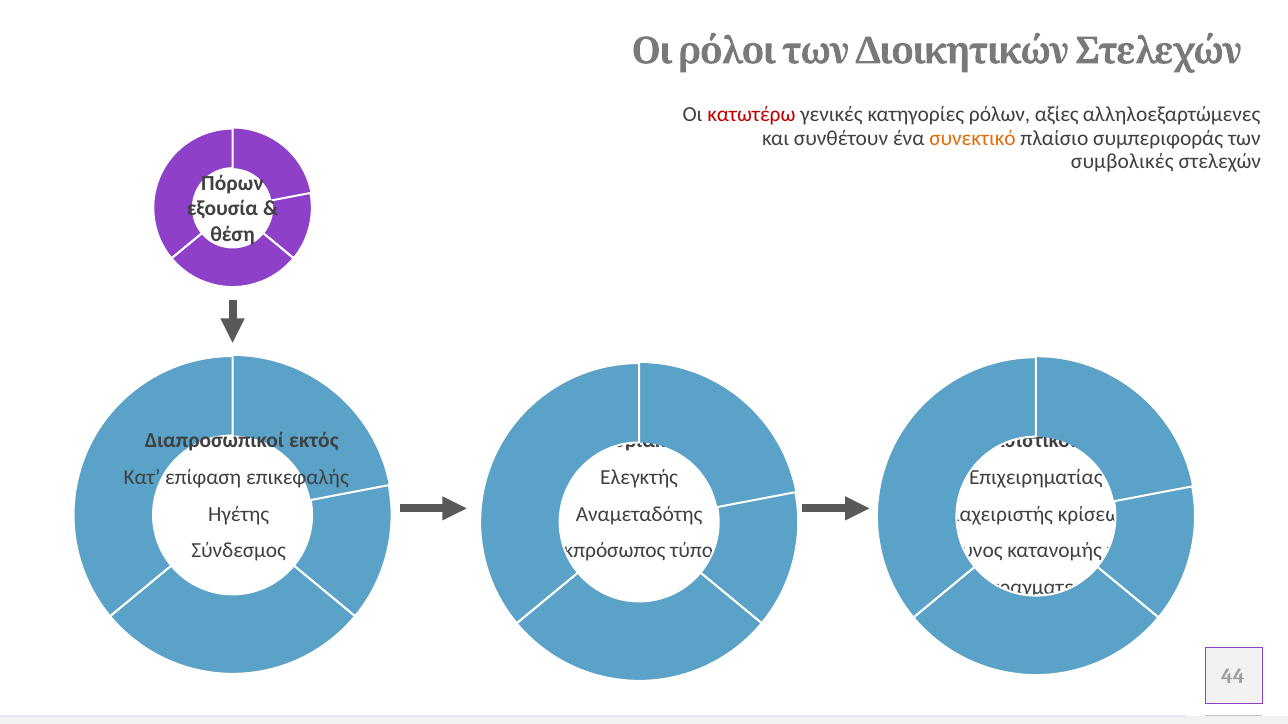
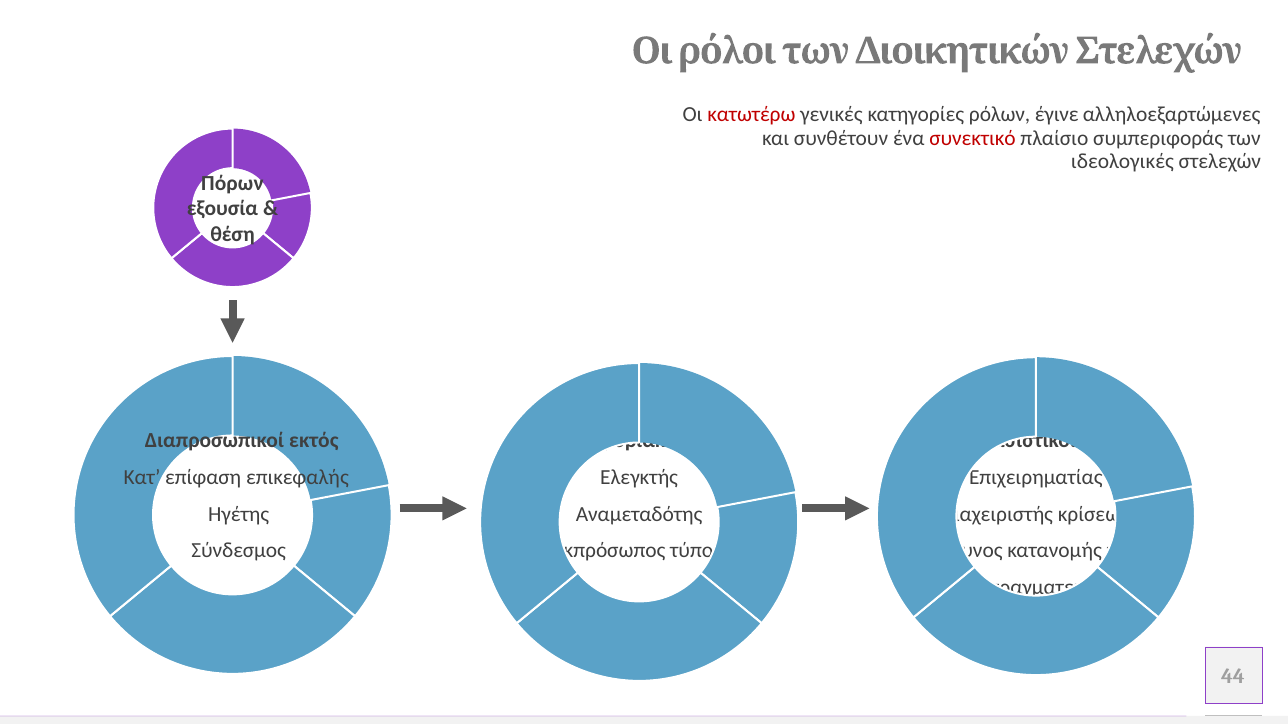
αξίες: αξίες -> έγινε
συνεκτικό colour: orange -> red
συμβολικές: συμβολικές -> ιδεολογικές
